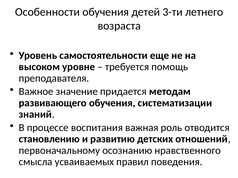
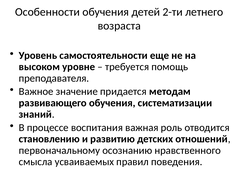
3-ти: 3-ти -> 2-ти
